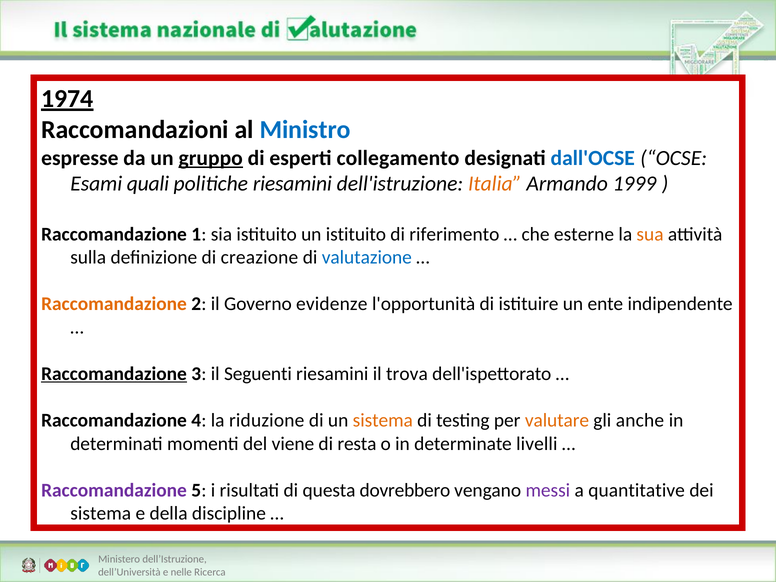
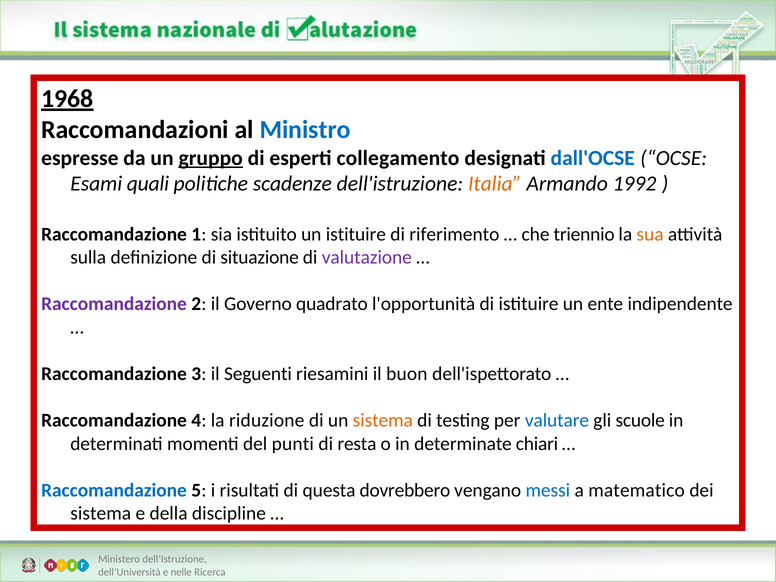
1974: 1974 -> 1968
politiche riesamini: riesamini -> scadenze
1999: 1999 -> 1992
un istituito: istituito -> istituire
esterne: esterne -> triennio
creazione: creazione -> situazione
valutazione colour: blue -> purple
Raccomandazione at (114, 304) colour: orange -> purple
evidenze: evidenze -> quadrato
Raccomandazione at (114, 374) underline: present -> none
trova: trova -> buon
valutare colour: orange -> blue
anche: anche -> scuole
viene: viene -> punti
livelli: livelli -> chiari
Raccomandazione at (114, 490) colour: purple -> blue
messi colour: purple -> blue
quantitative: quantitative -> matematico
